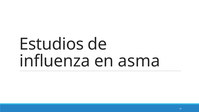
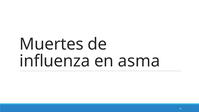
Estudios: Estudios -> Muertes
